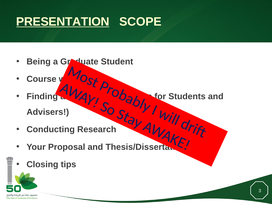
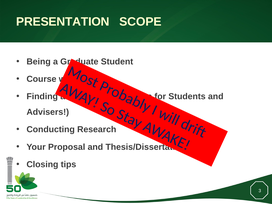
PRESENTATION underline: present -> none
